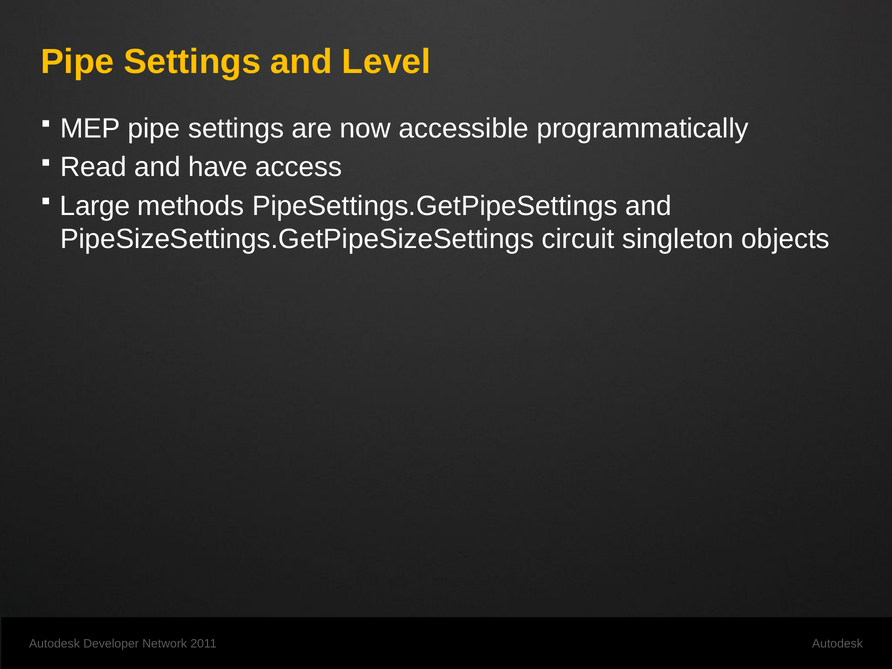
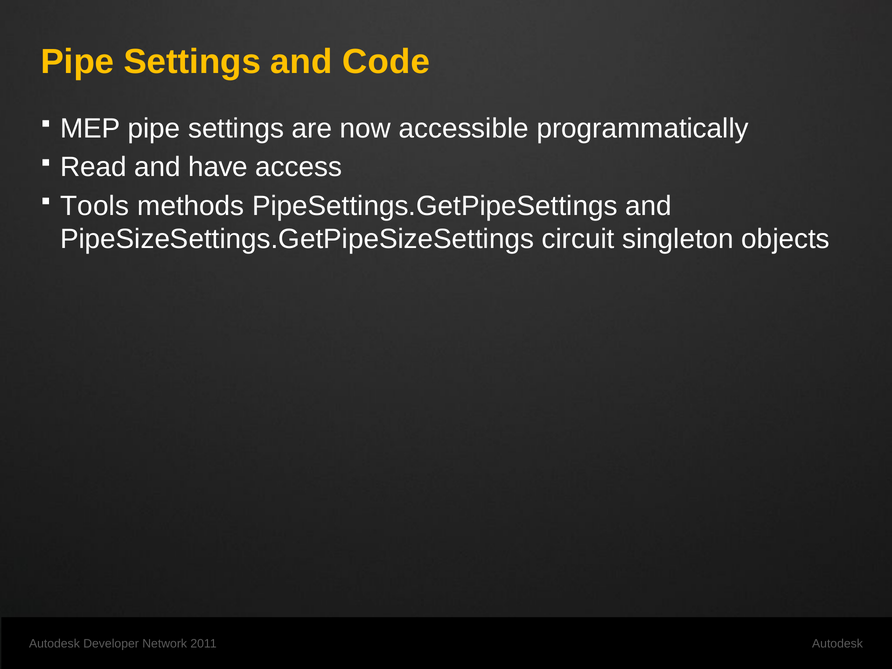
Level: Level -> Code
Large: Large -> Tools
